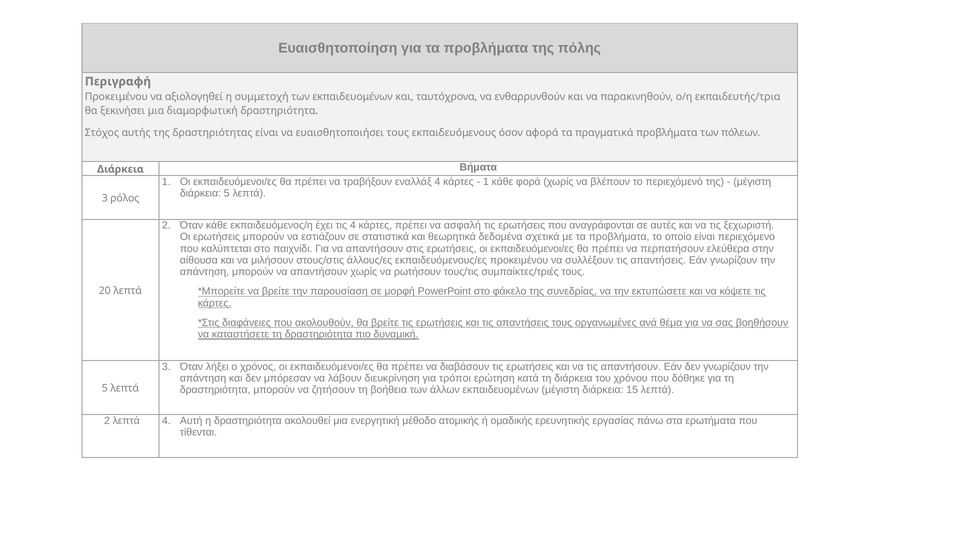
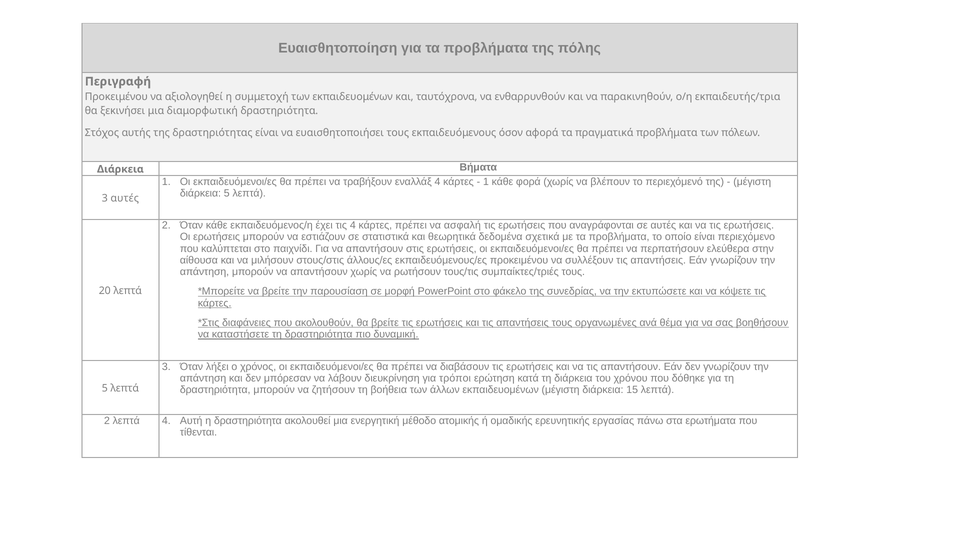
3 ρόλος: ρόλος -> αυτές
να τις ξεχωριστή: ξεχωριστή -> ερωτήσεις
